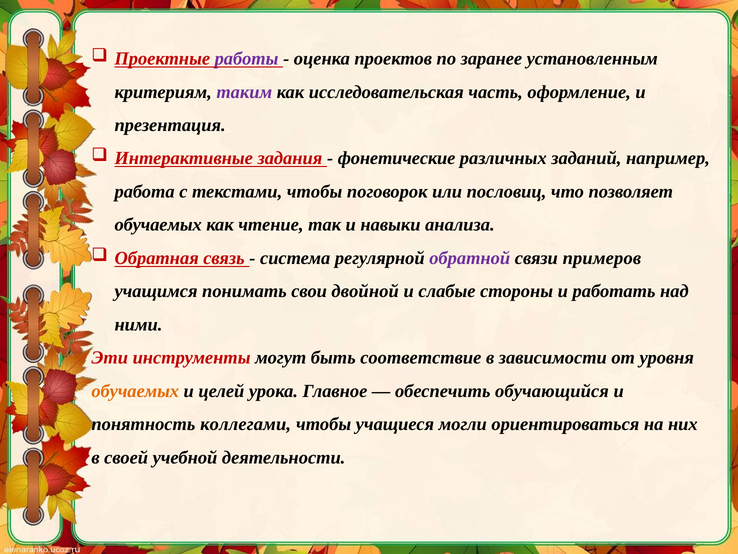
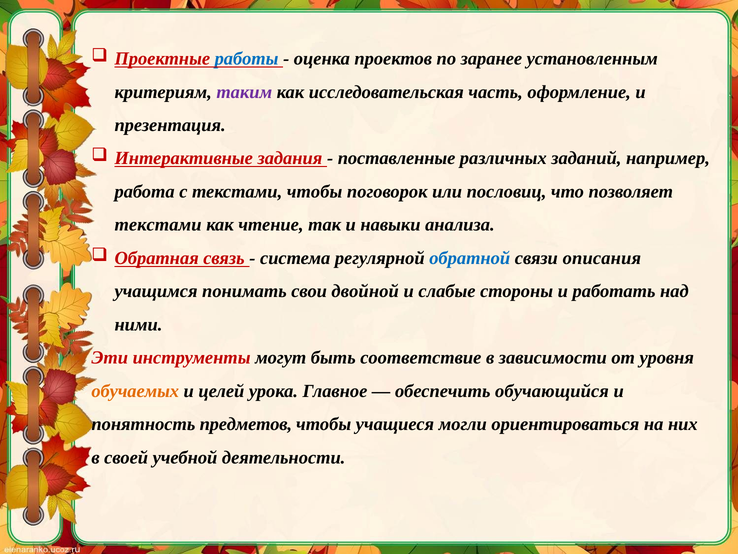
работы colour: purple -> blue
фонетические: фонетические -> поставленные
обучаемых at (158, 225): обучаемых -> текстами
обратной colour: purple -> blue
примеров: примеров -> описания
коллегами: коллегами -> предметов
